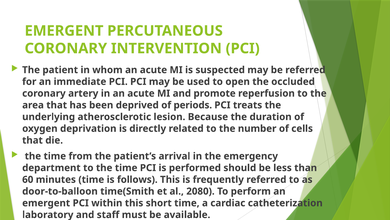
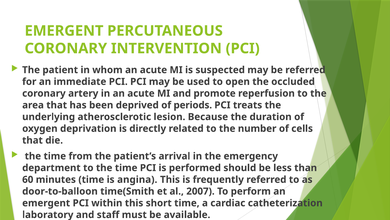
follows: follows -> angina
2080: 2080 -> 2007
